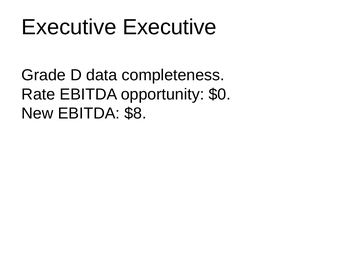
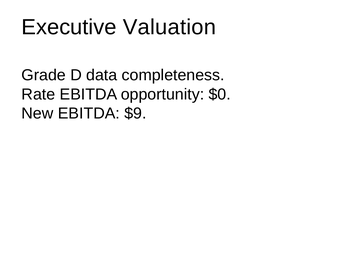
Executive Executive: Executive -> Valuation
$8: $8 -> $9
